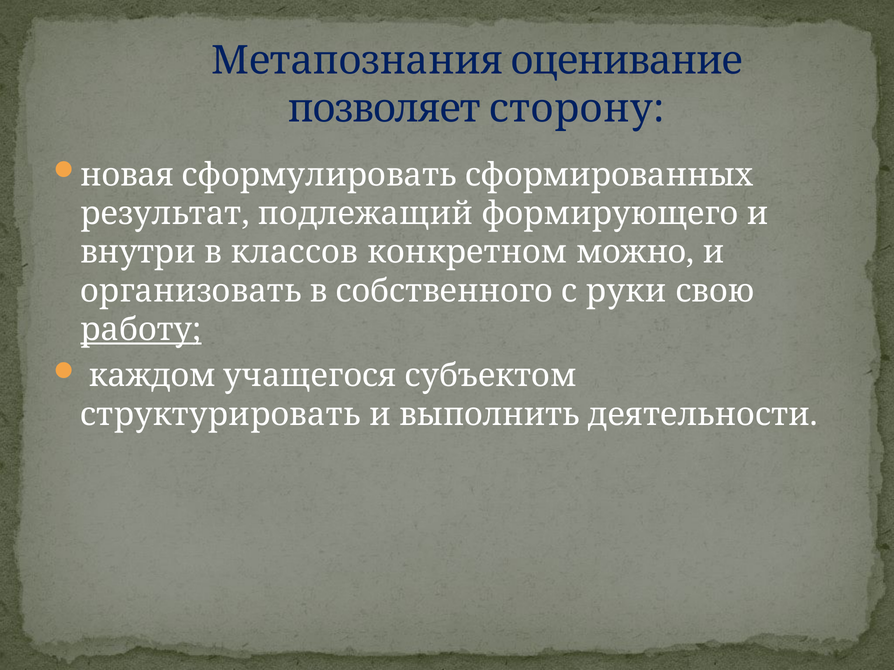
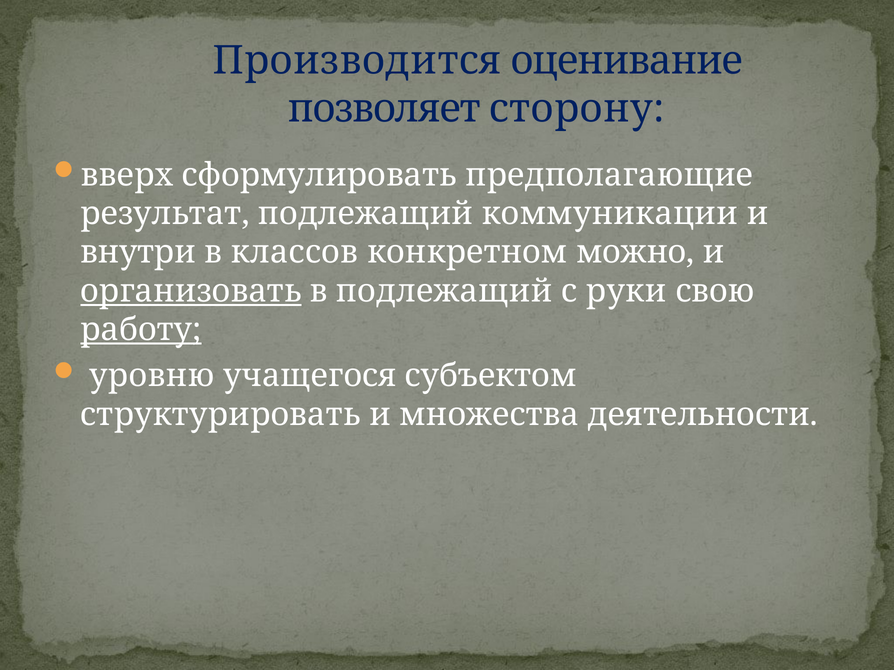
Метапознания: Метапознания -> Производится
новая: новая -> вверх
сформированных: сформированных -> предполагающие
формирующего: формирующего -> коммуникации
организовать underline: none -> present
в собственного: собственного -> подлежащий
каждом: каждом -> уровню
выполнить: выполнить -> множества
